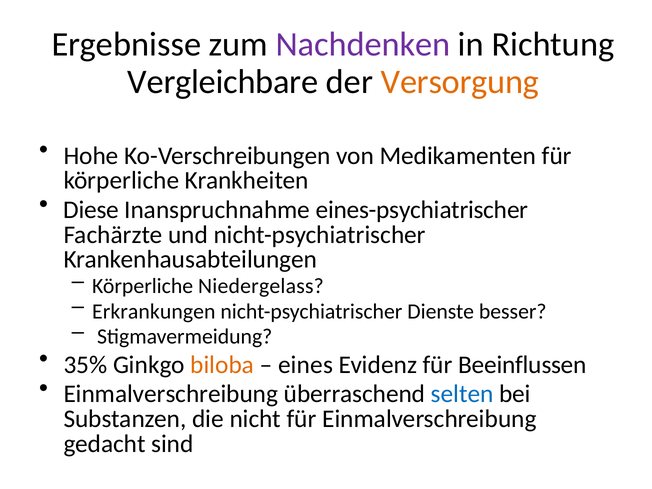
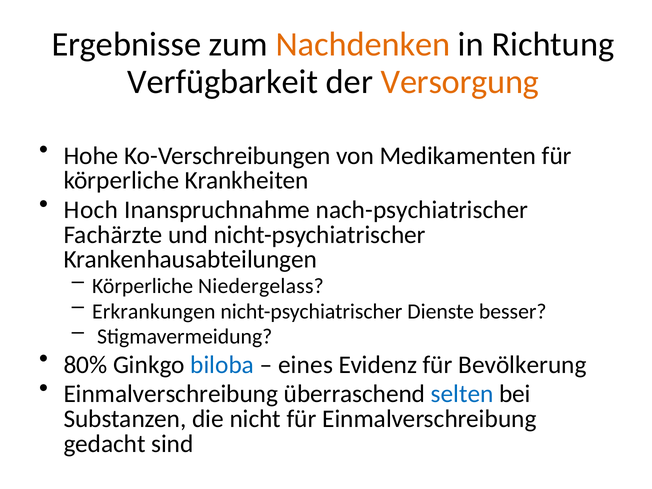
Nachdenken colour: purple -> orange
Vergleichbare: Vergleichbare -> Verfügbarkeit
Diese: Diese -> Hoch
eines-psychiatrischer: eines-psychiatrischer -> nach-psychiatrischer
35%: 35% -> 80%
biloba colour: orange -> blue
Beeinflussen: Beeinflussen -> Bevölkerung
